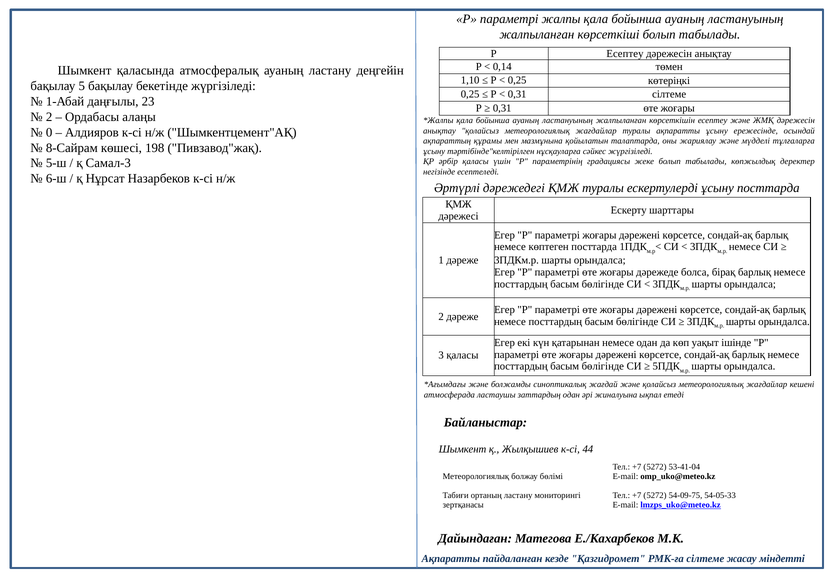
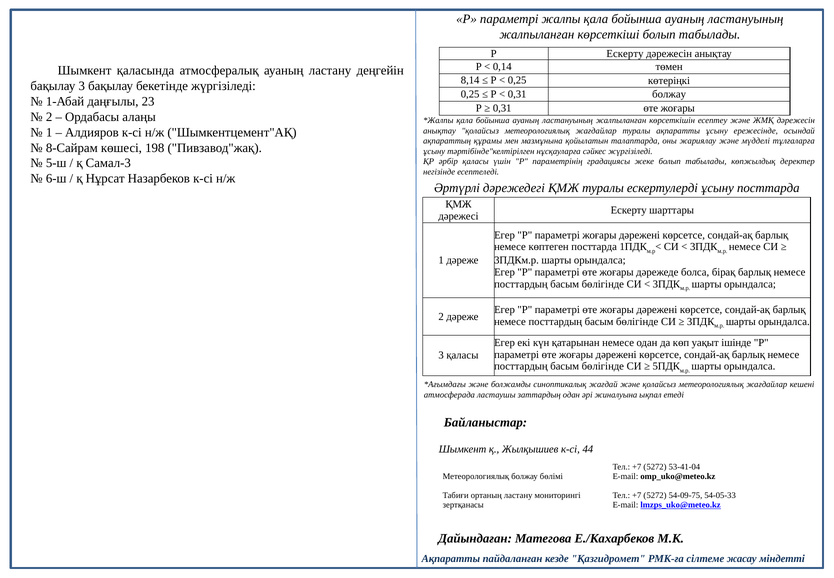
Р Есептеу: Есептеу -> Ескерту
1,10: 1,10 -> 8,14
бақылау 5: 5 -> 3
0,31 сілтеме: сілтеме -> болжау
0 at (49, 132): 0 -> 1
